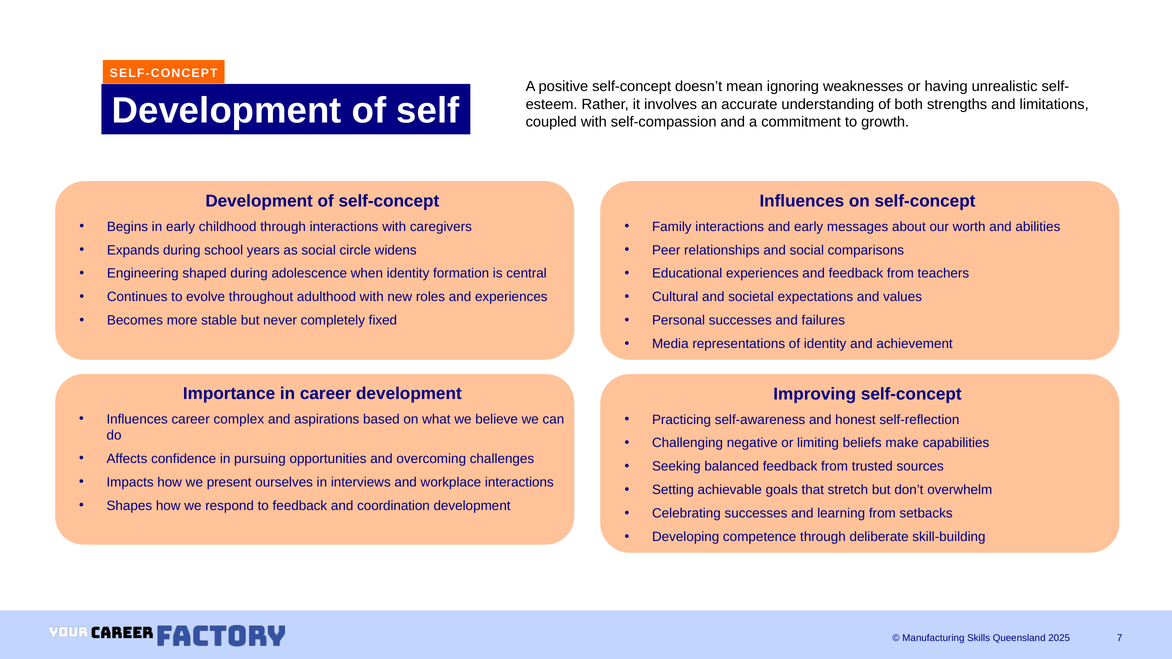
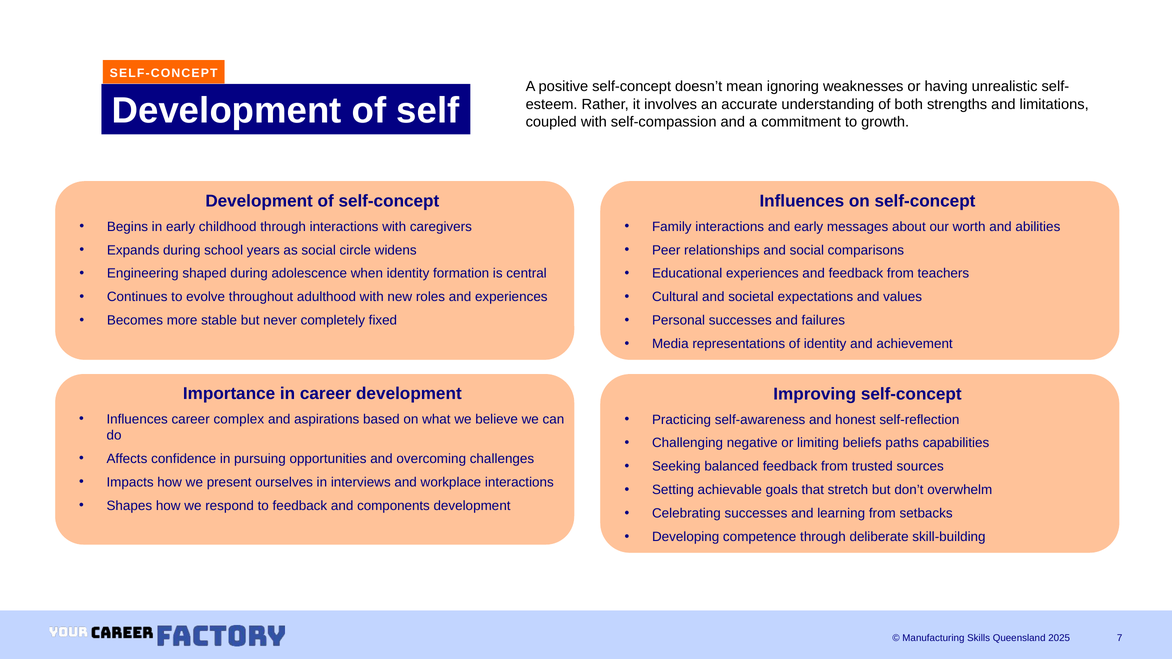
make: make -> paths
coordination: coordination -> components
